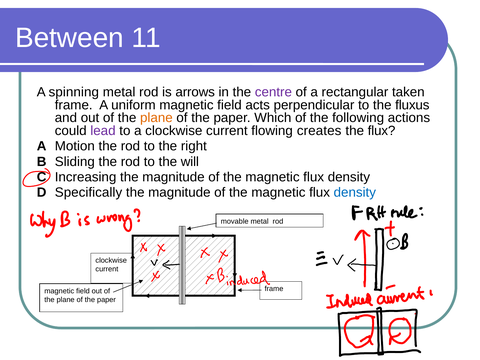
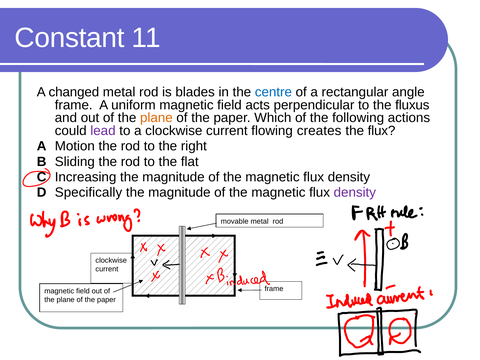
Between: Between -> Constant
spinning: spinning -> changed
arrows: arrows -> blades
centre colour: purple -> blue
taken: taken -> angle
will: will -> flat
density at (355, 193) colour: blue -> purple
